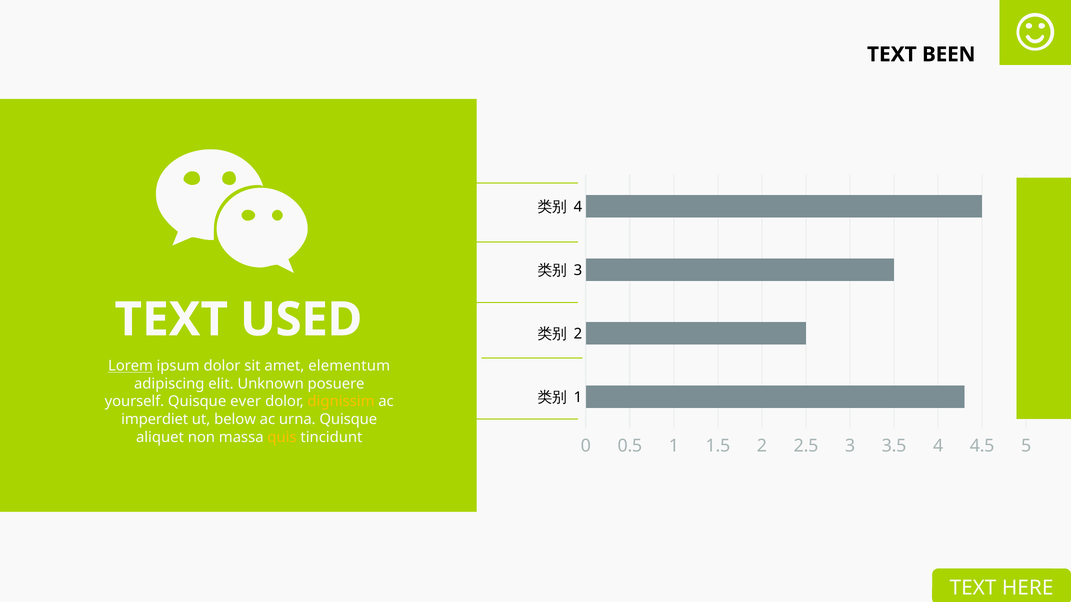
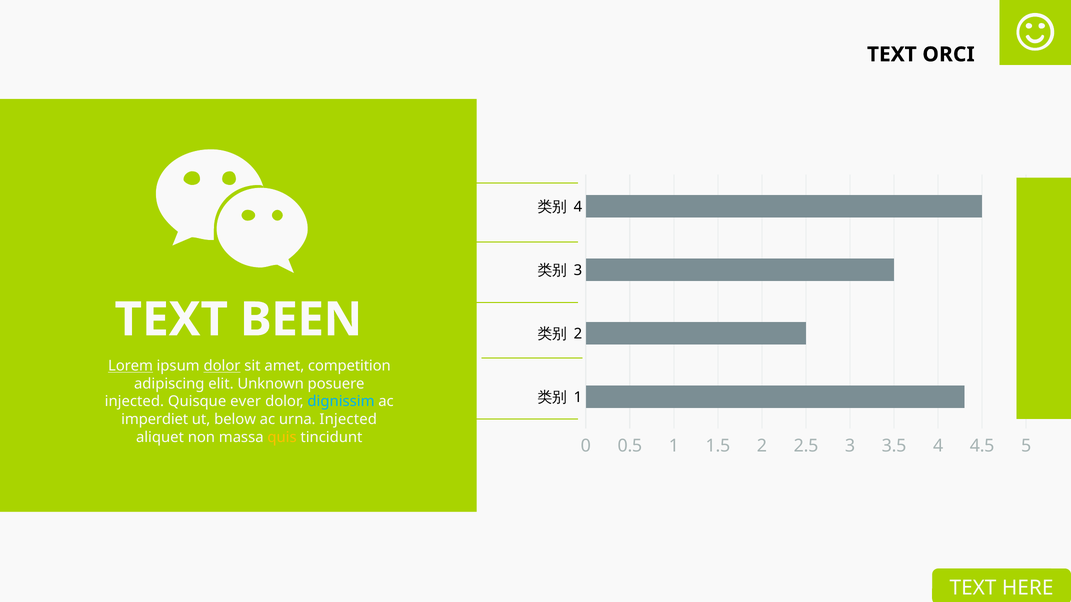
BEEN: BEEN -> ORCI
USED: USED -> BEEN
dolor at (222, 366) underline: none -> present
elementum: elementum -> competition
yourself at (134, 402): yourself -> injected
dignissim colour: yellow -> light blue
urna Quisque: Quisque -> Injected
